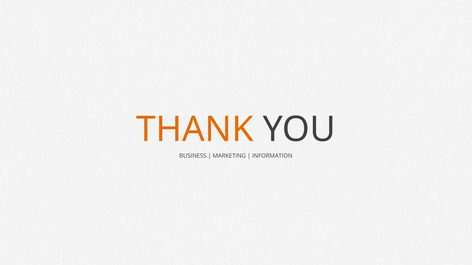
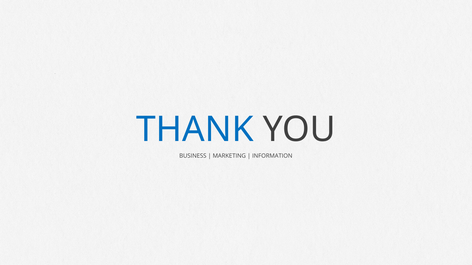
THANK colour: orange -> blue
